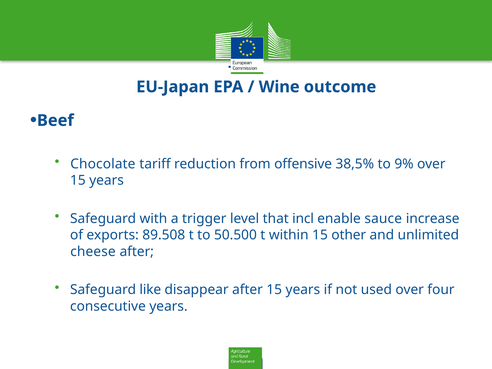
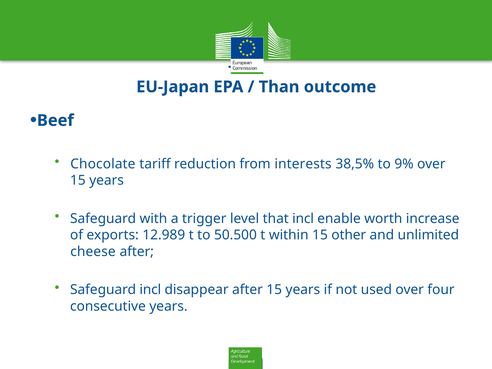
Wine: Wine -> Than
offensive: offensive -> interests
sauce: sauce -> worth
89.508: 89.508 -> 12.989
Safeguard like: like -> incl
